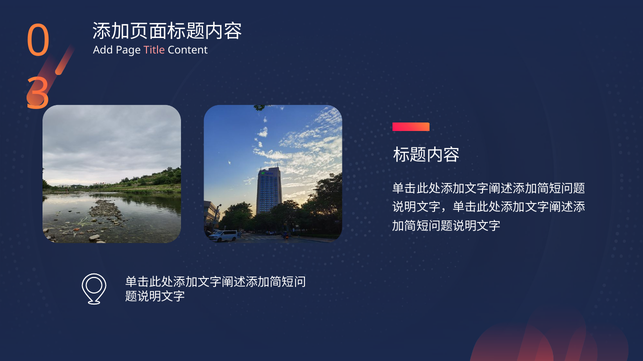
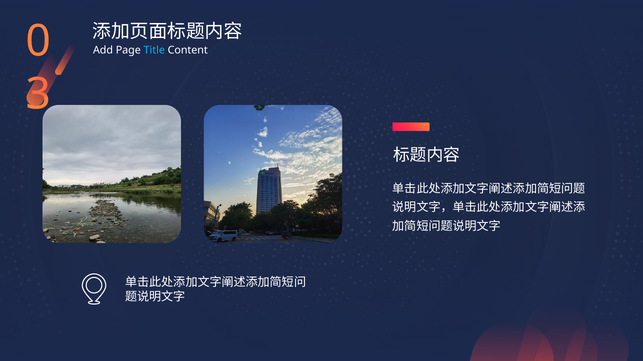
Title colour: pink -> light blue
